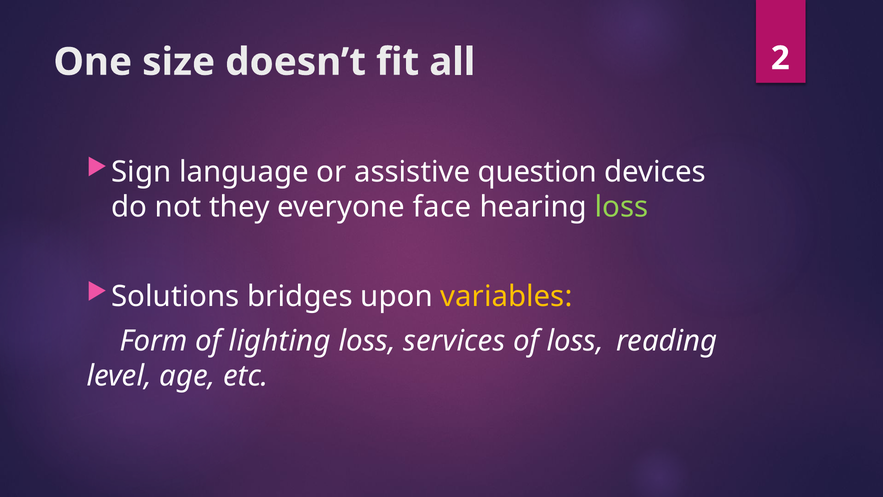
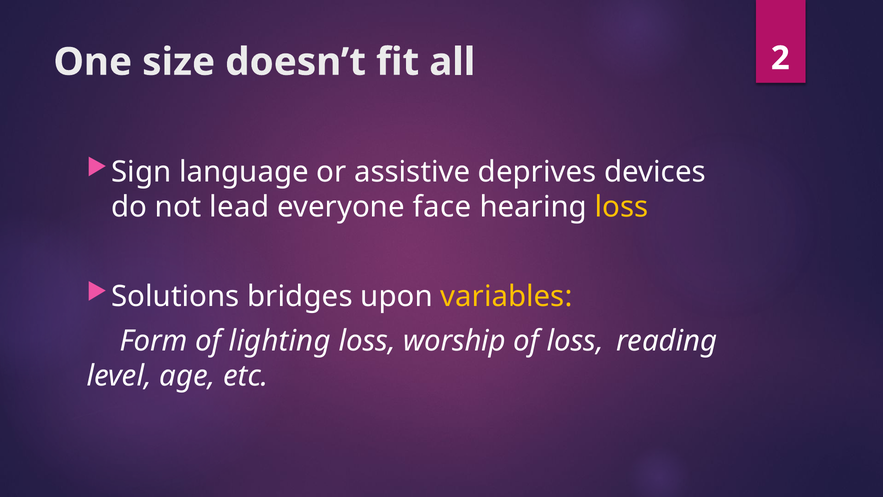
question: question -> deprives
they: they -> lead
loss at (621, 207) colour: light green -> yellow
services: services -> worship
